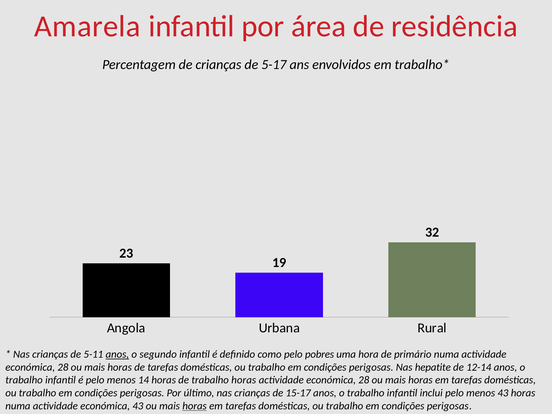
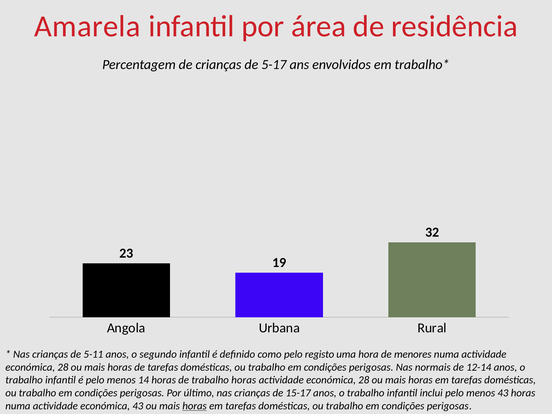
anos at (117, 354) underline: present -> none
pobres: pobres -> registo
primário: primário -> menores
hepatite: hepatite -> normais
